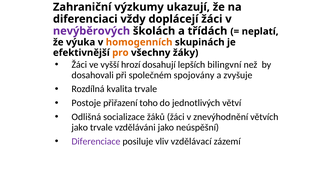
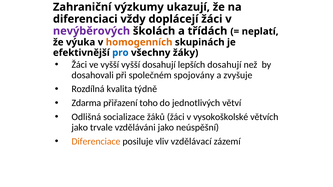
pro colour: orange -> blue
vyšší hrozí: hrozí -> vyšší
lepších bilingvní: bilingvní -> dosahují
kvalita trvale: trvale -> týdně
Postoje: Postoje -> Zdarma
znevýhodnění: znevýhodnění -> vysokoškolské
Diferenciace colour: purple -> orange
